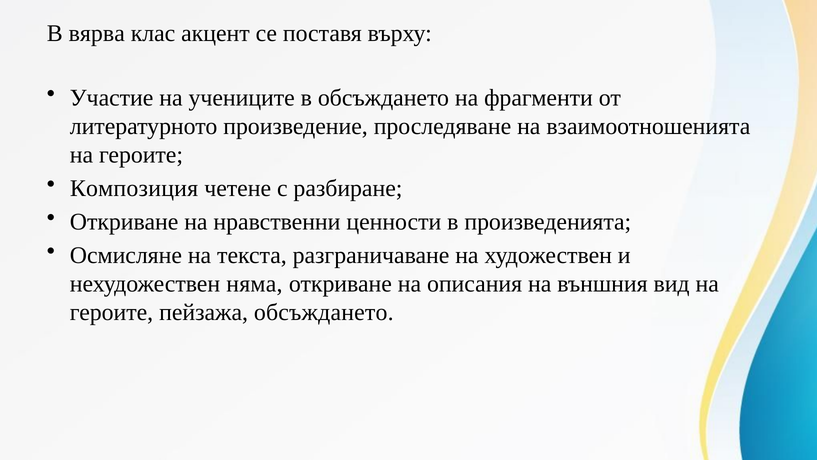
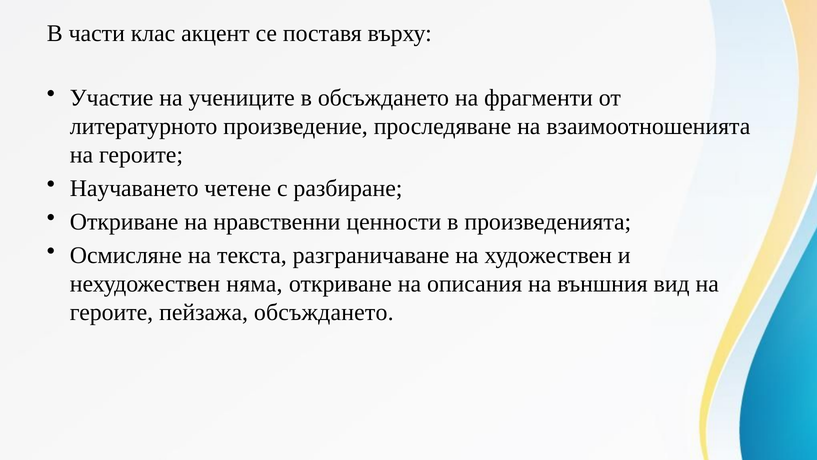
вярва: вярва -> части
Композиция: Композиция -> Научаването
